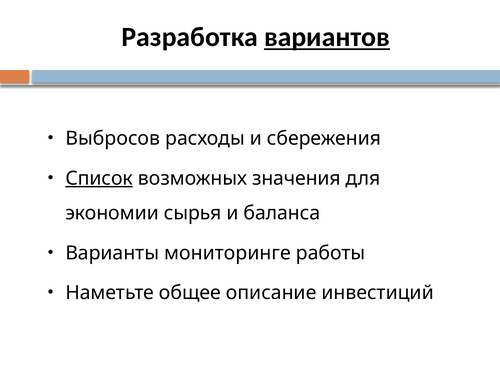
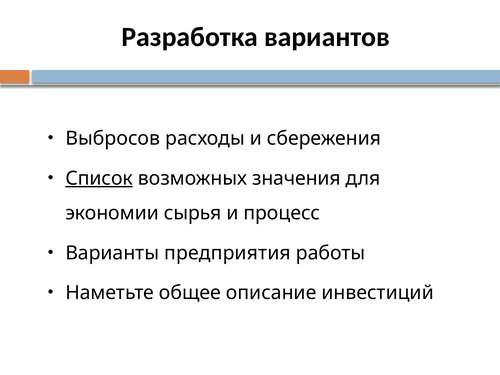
вариантов underline: present -> none
баланса: баланса -> процесс
мониторинге: мониторинге -> предприятия
